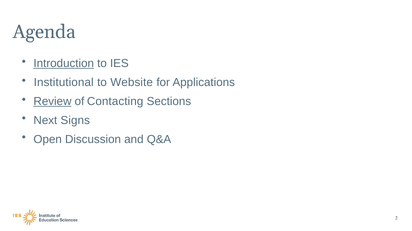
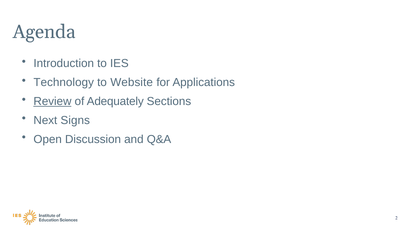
Introduction underline: present -> none
Institutional: Institutional -> Technology
Contacting: Contacting -> Adequately
